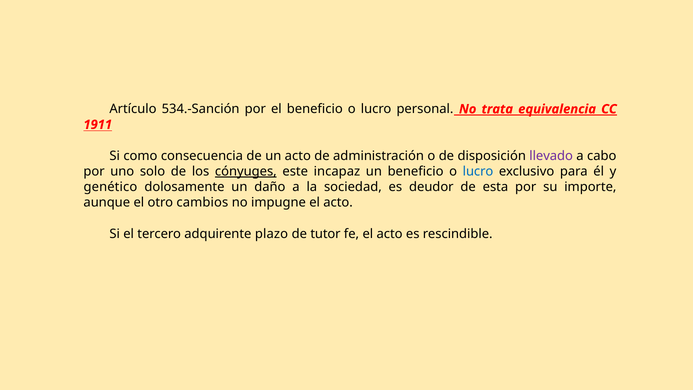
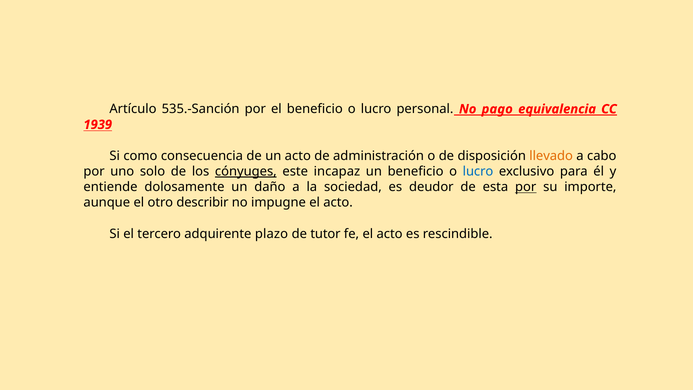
534.-Sanción: 534.-Sanción -> 535.-Sanción
trata: trata -> pago
1911: 1911 -> 1939
llevado colour: purple -> orange
genético: genético -> entiende
por at (526, 187) underline: none -> present
cambios: cambios -> describir
